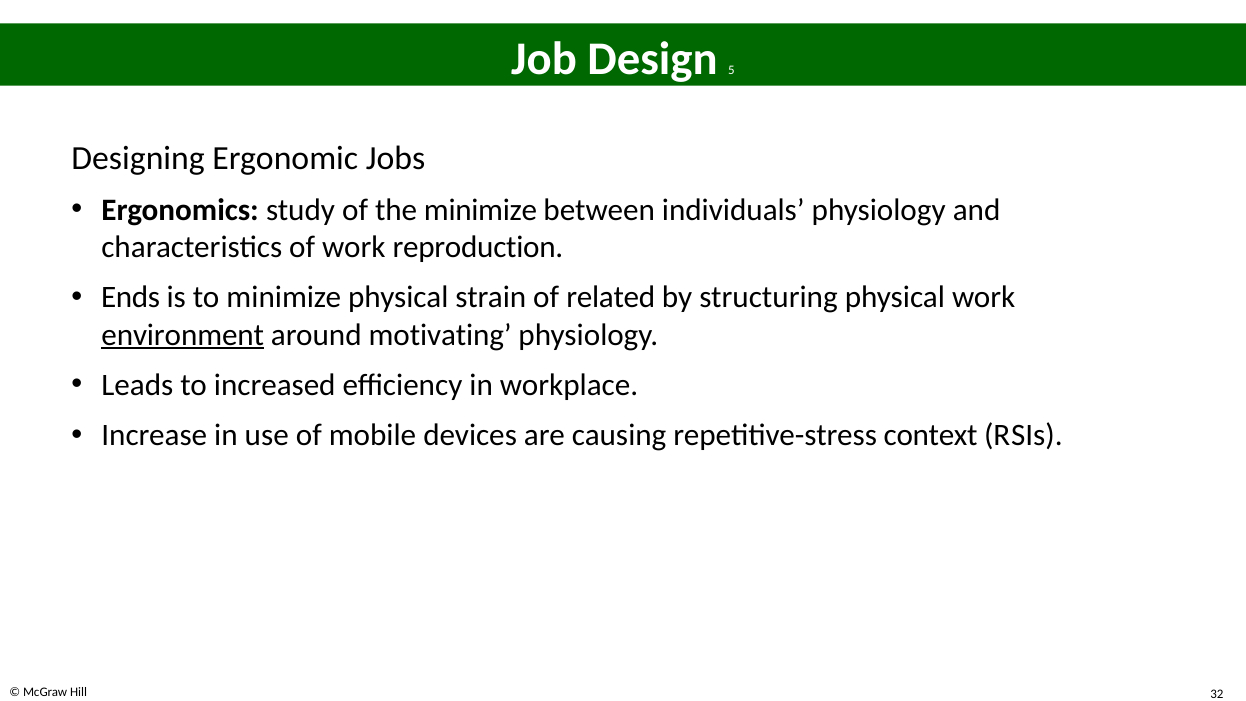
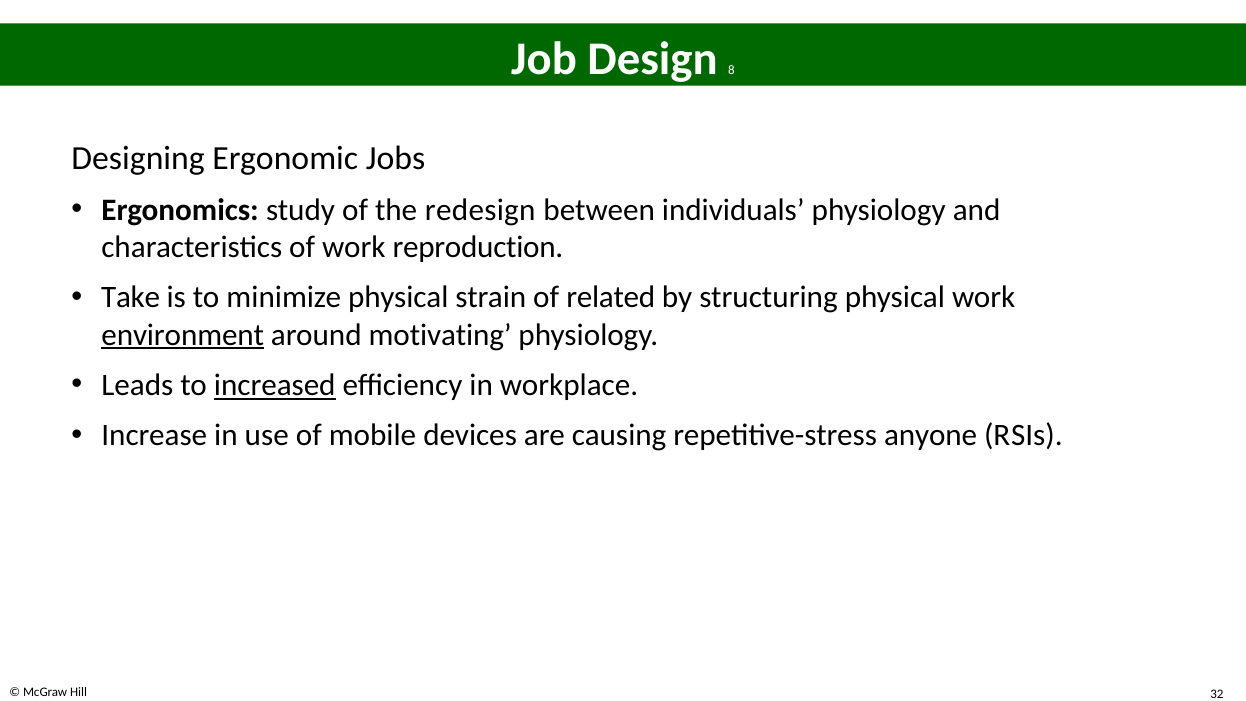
5: 5 -> 8
the minimize: minimize -> redesign
Ends: Ends -> Take
increased underline: none -> present
context: context -> anyone
